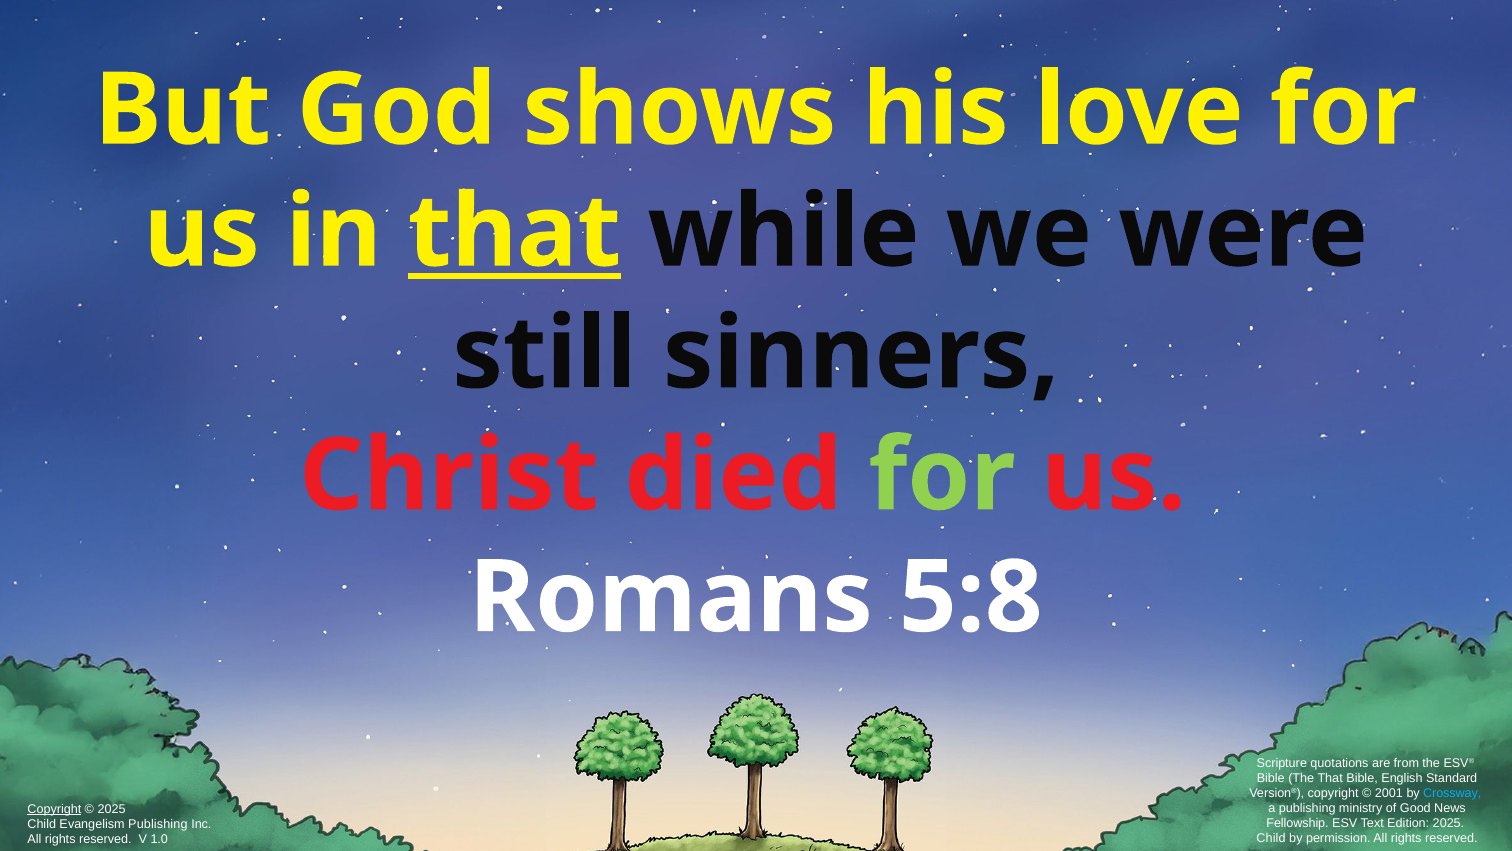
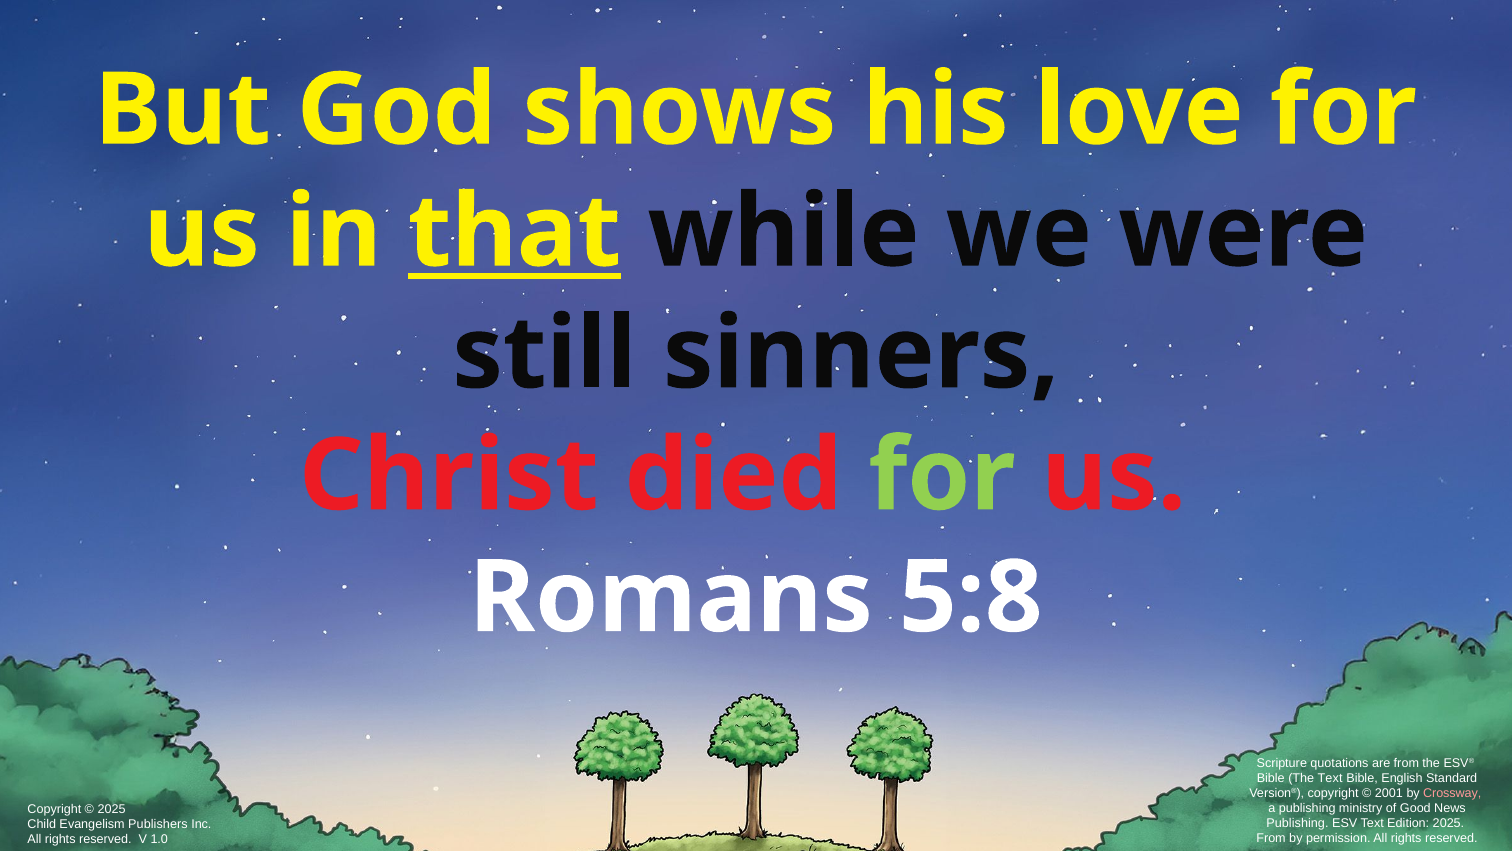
The That: That -> Text
Crossway colour: light blue -> pink
Copyright at (54, 808) underline: present -> none
Fellowship at (1298, 823): Fellowship -> Publishing
Evangelism Publishing: Publishing -> Publishers
Child at (1271, 838): Child -> From
